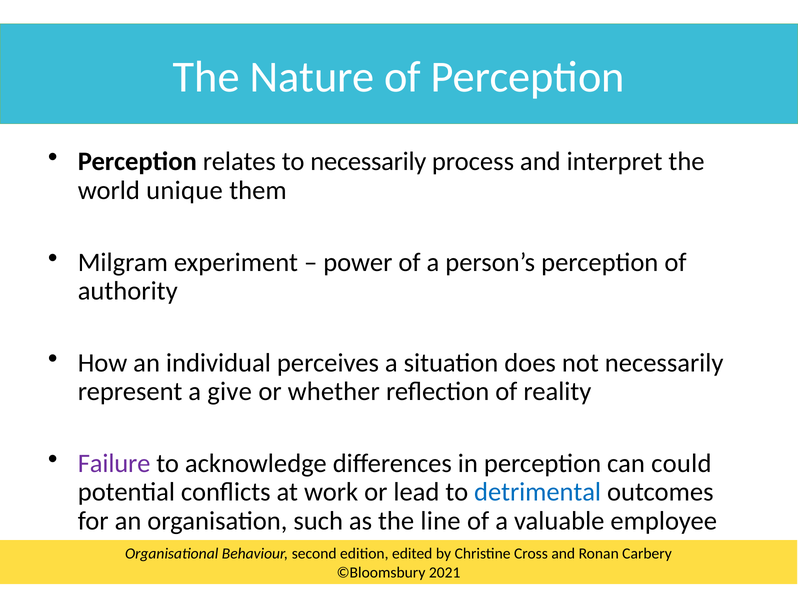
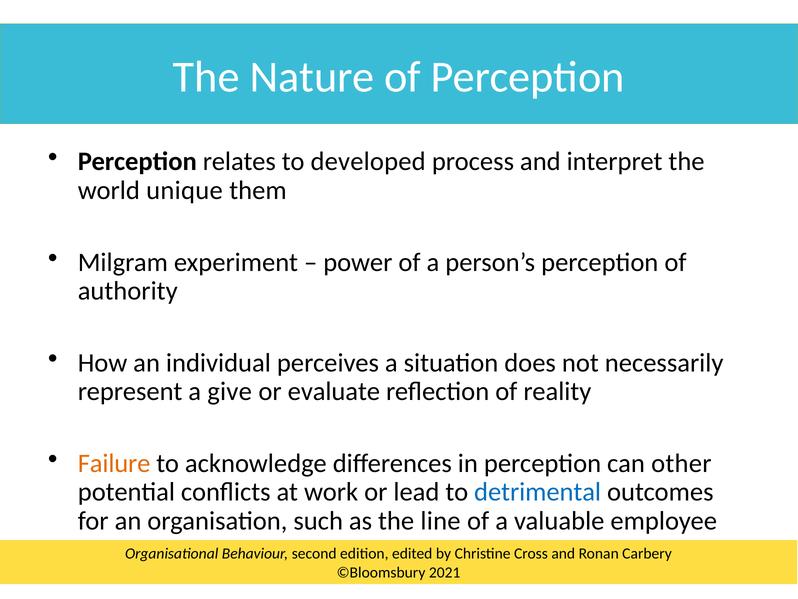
to necessarily: necessarily -> developed
whether: whether -> evaluate
Failure colour: purple -> orange
could: could -> other
